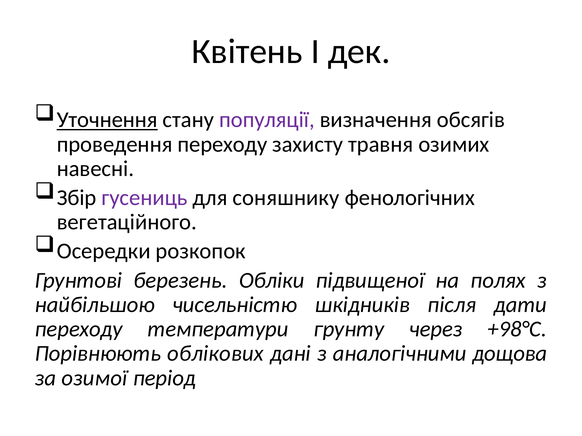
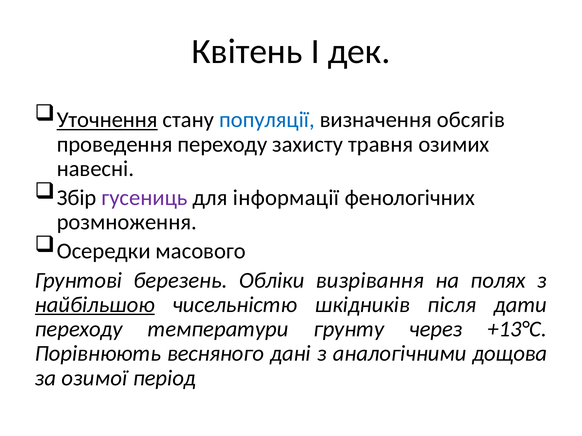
популяції colour: purple -> blue
соняшнику: соняшнику -> інформації
вегетаційного: вегетаційного -> розмноження
розкопок: розкопок -> масового
підвищеної: підвищеної -> визрівання
найбільшою underline: none -> present
+98°С: +98°С -> +13°С
облікових: облікових -> весняного
